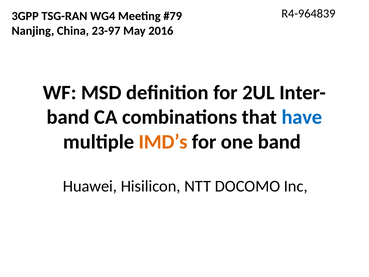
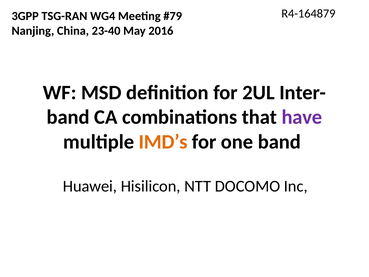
R4-964839: R4-964839 -> R4-164879
23-97: 23-97 -> 23-40
have colour: blue -> purple
